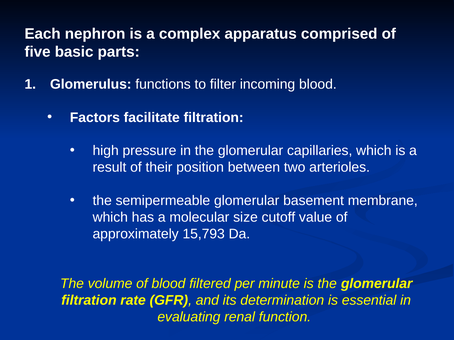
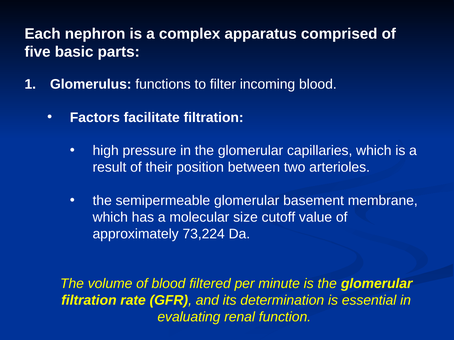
15,793: 15,793 -> 73,224
